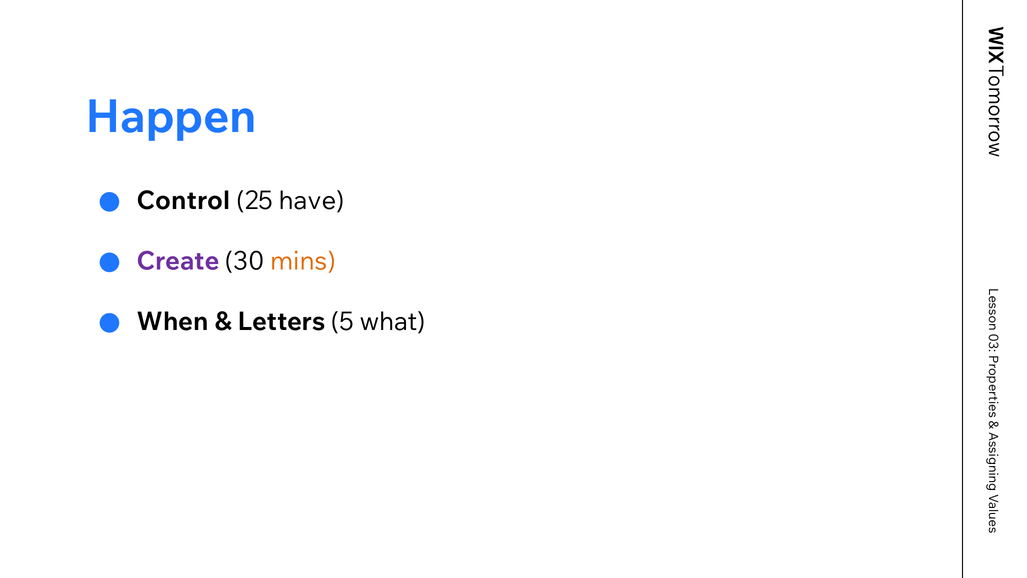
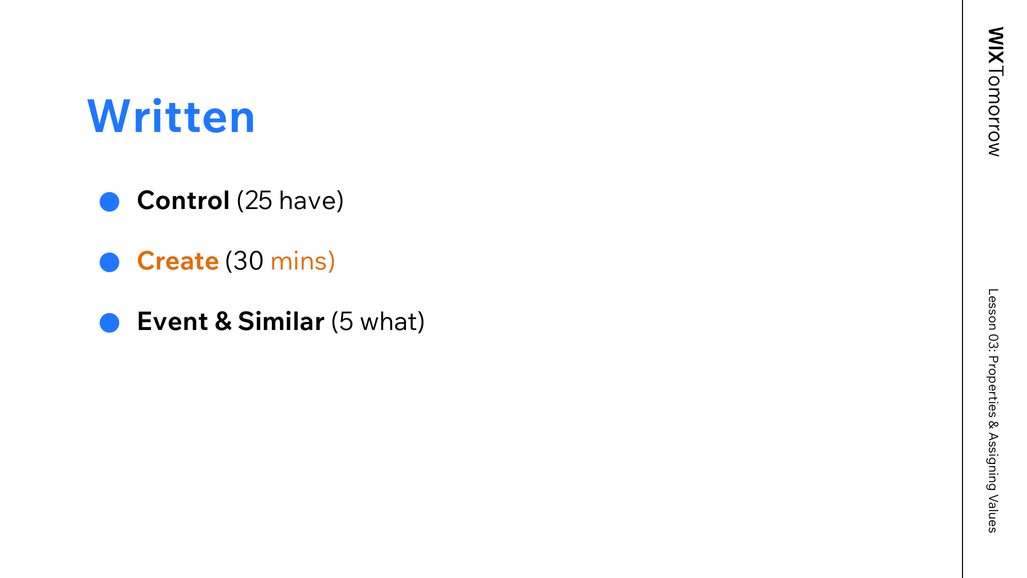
Happen: Happen -> Written
Create colour: purple -> orange
When: When -> Event
Letters: Letters -> Similar
